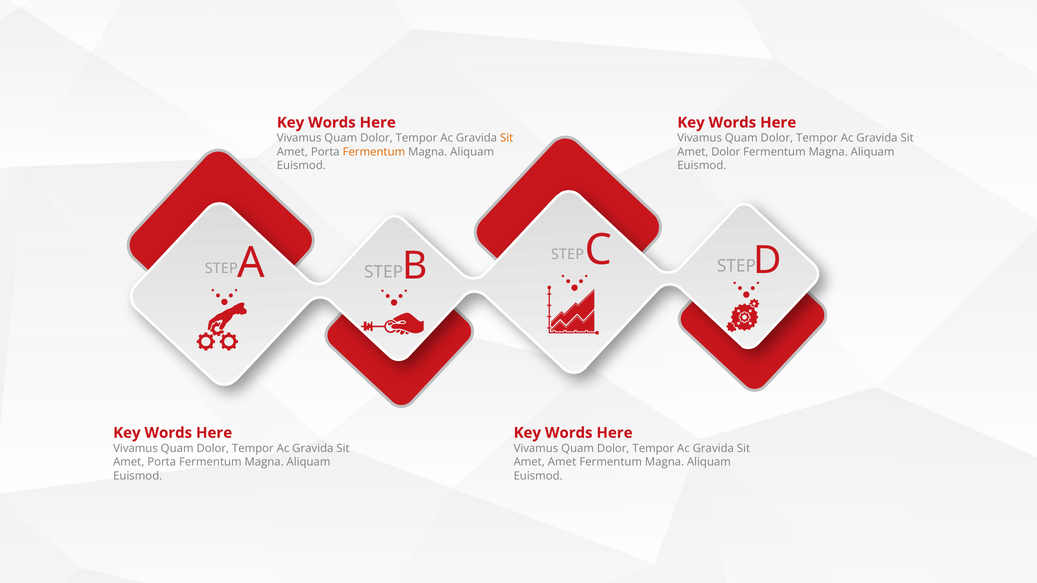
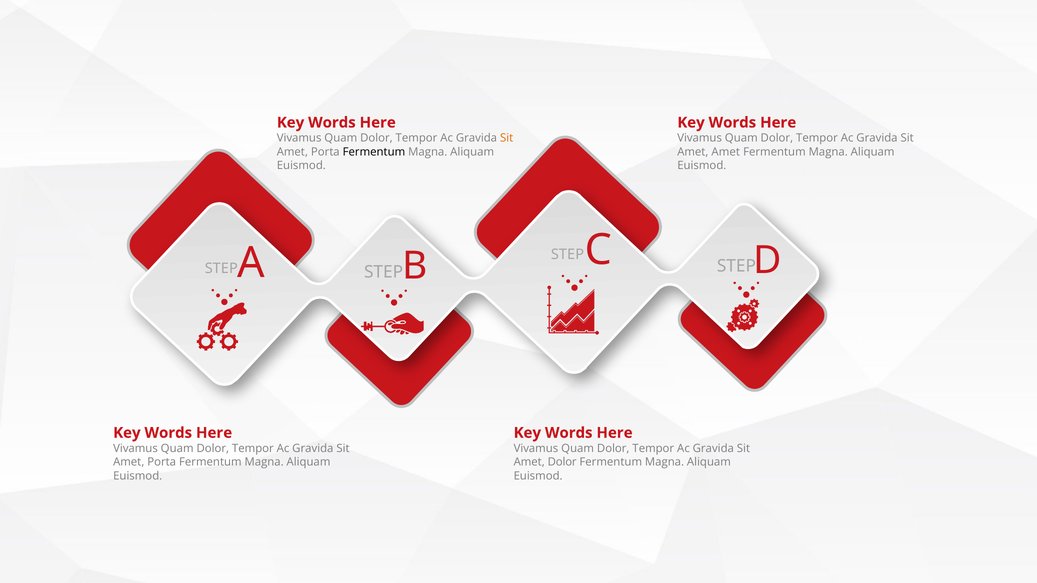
Fermentum at (374, 152) colour: orange -> black
Amet Dolor: Dolor -> Amet
Amet Amet: Amet -> Dolor
